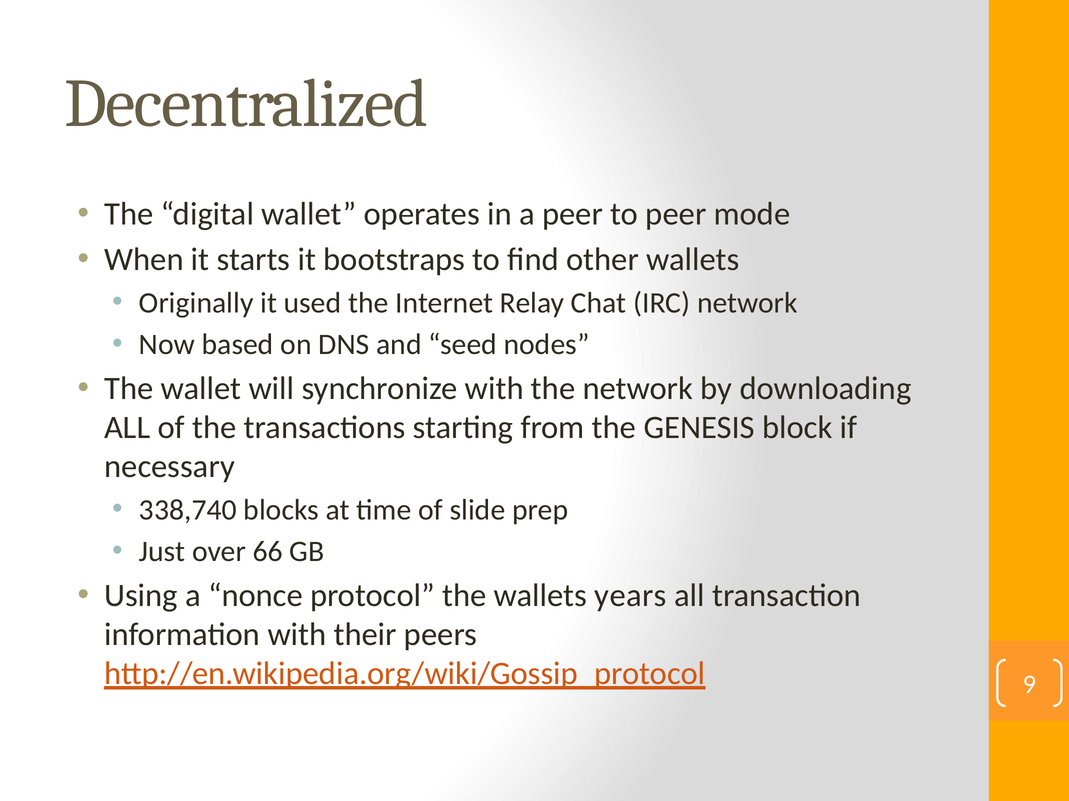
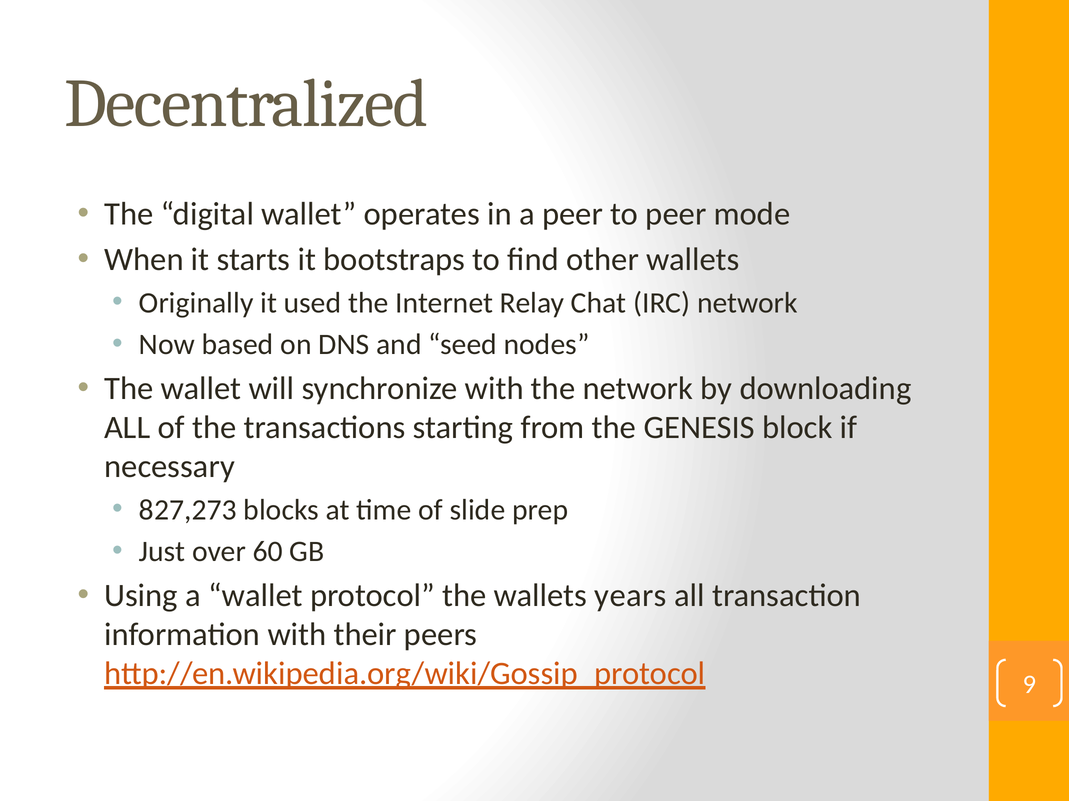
338,740: 338,740 -> 827,273
66: 66 -> 60
a nonce: nonce -> wallet
